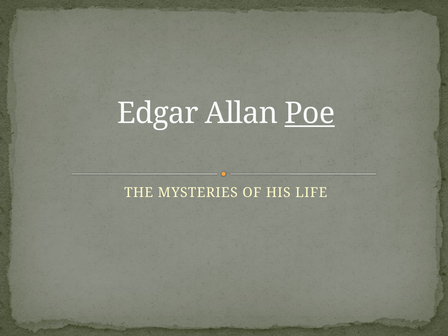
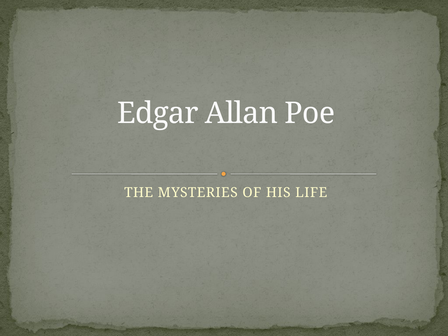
Poe underline: present -> none
